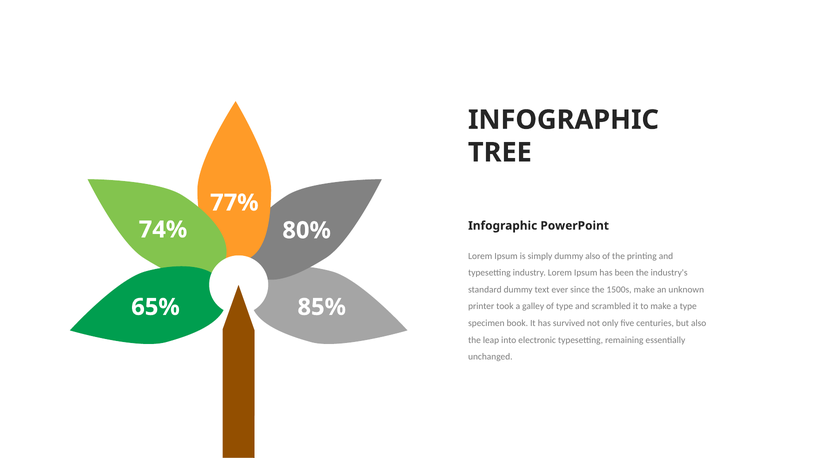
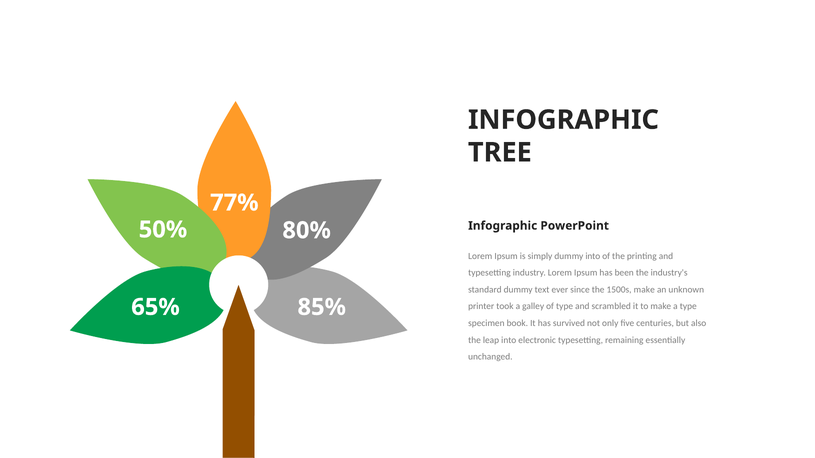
74%: 74% -> 50%
dummy also: also -> into
